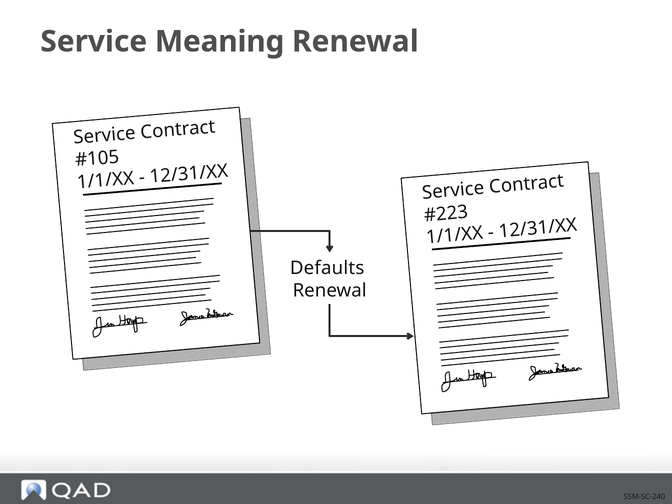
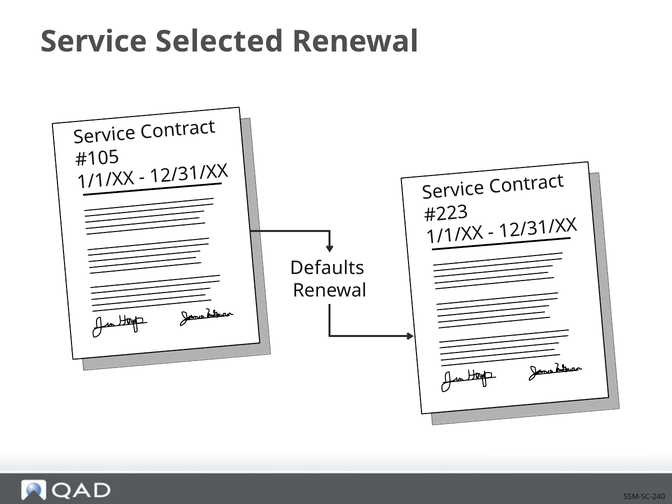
Meaning: Meaning -> Selected
